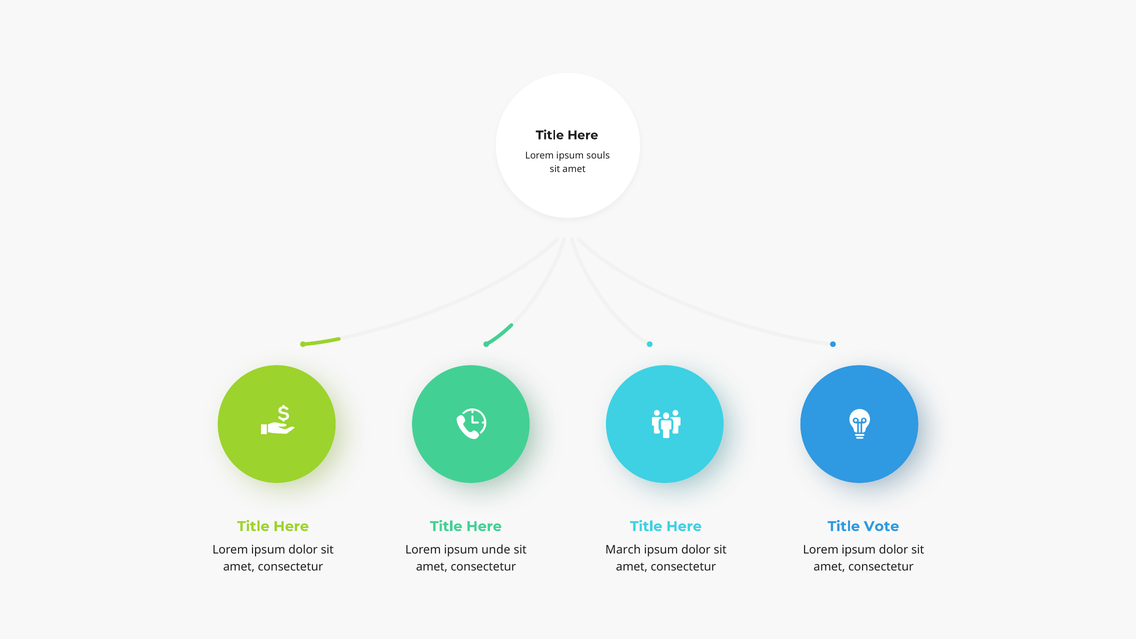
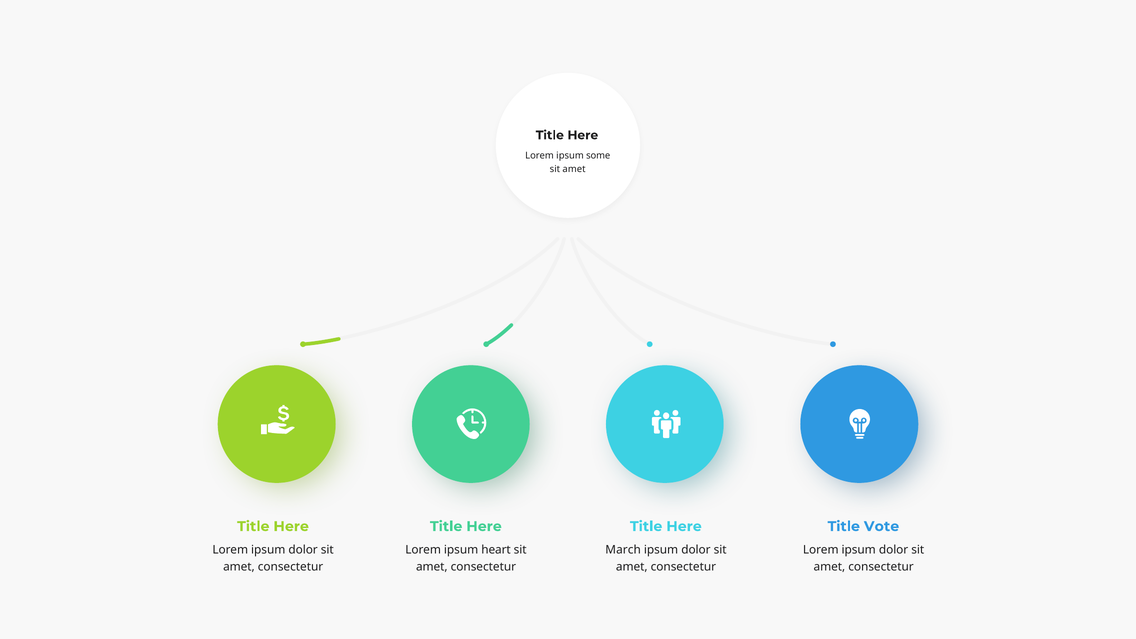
souls: souls -> some
unde: unde -> heart
